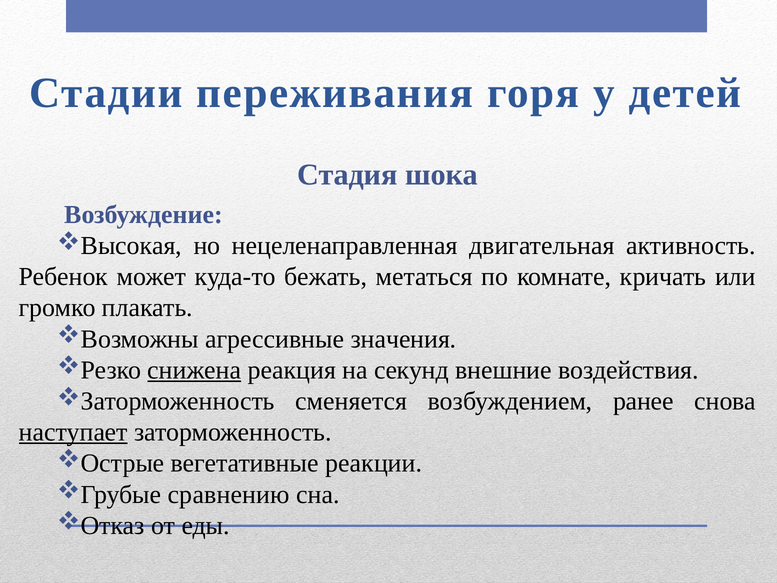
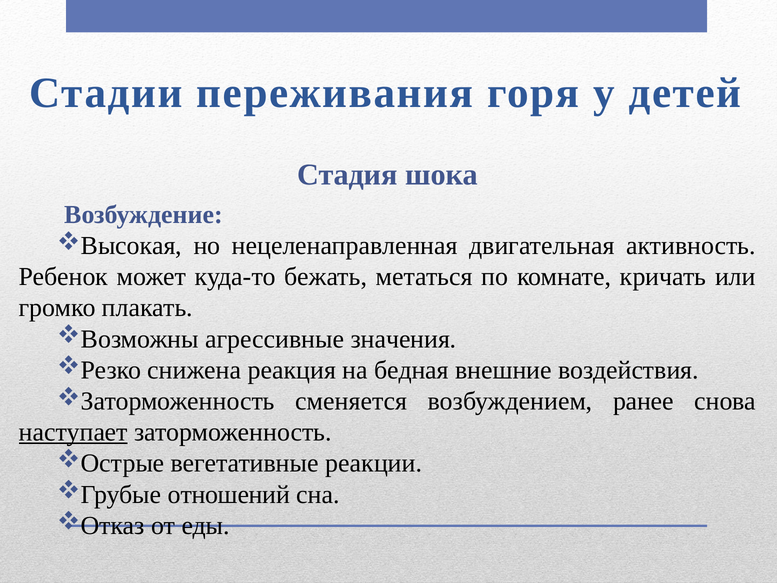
снижена underline: present -> none
секунд: секунд -> бедная
сравнению: сравнению -> отношений
